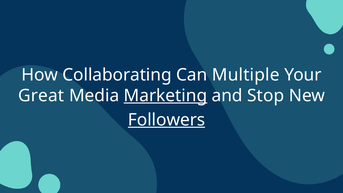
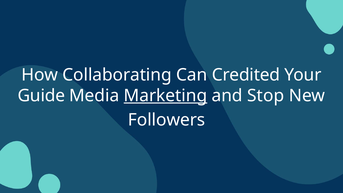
Multiple: Multiple -> Credited
Great: Great -> Guide
Followers underline: present -> none
